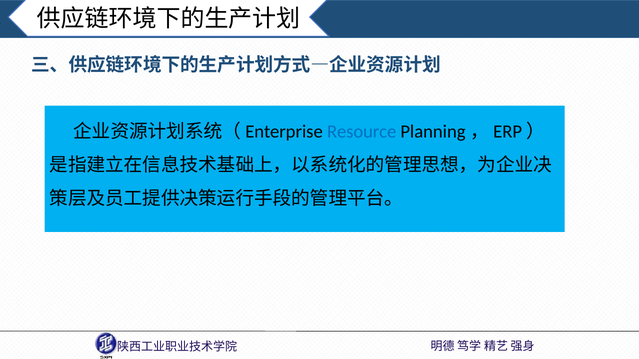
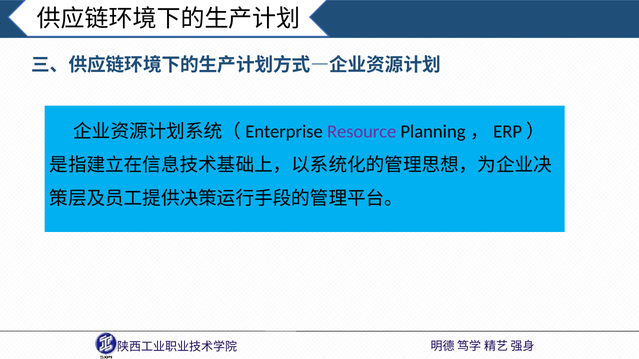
Resource colour: blue -> purple
